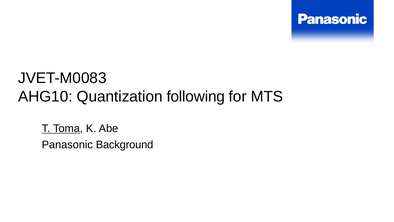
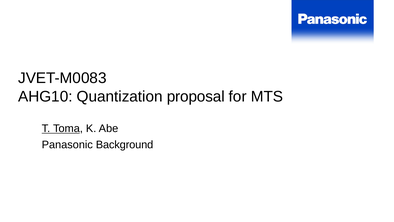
following: following -> proposal
